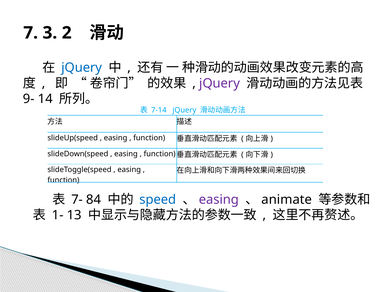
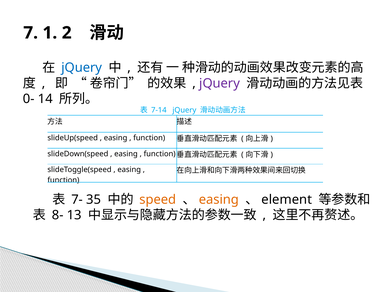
3: 3 -> 1
9-: 9- -> 0-
84: 84 -> 35
speed colour: blue -> orange
easing at (219, 199) colour: purple -> orange
animate: animate -> element
1-: 1- -> 8-
